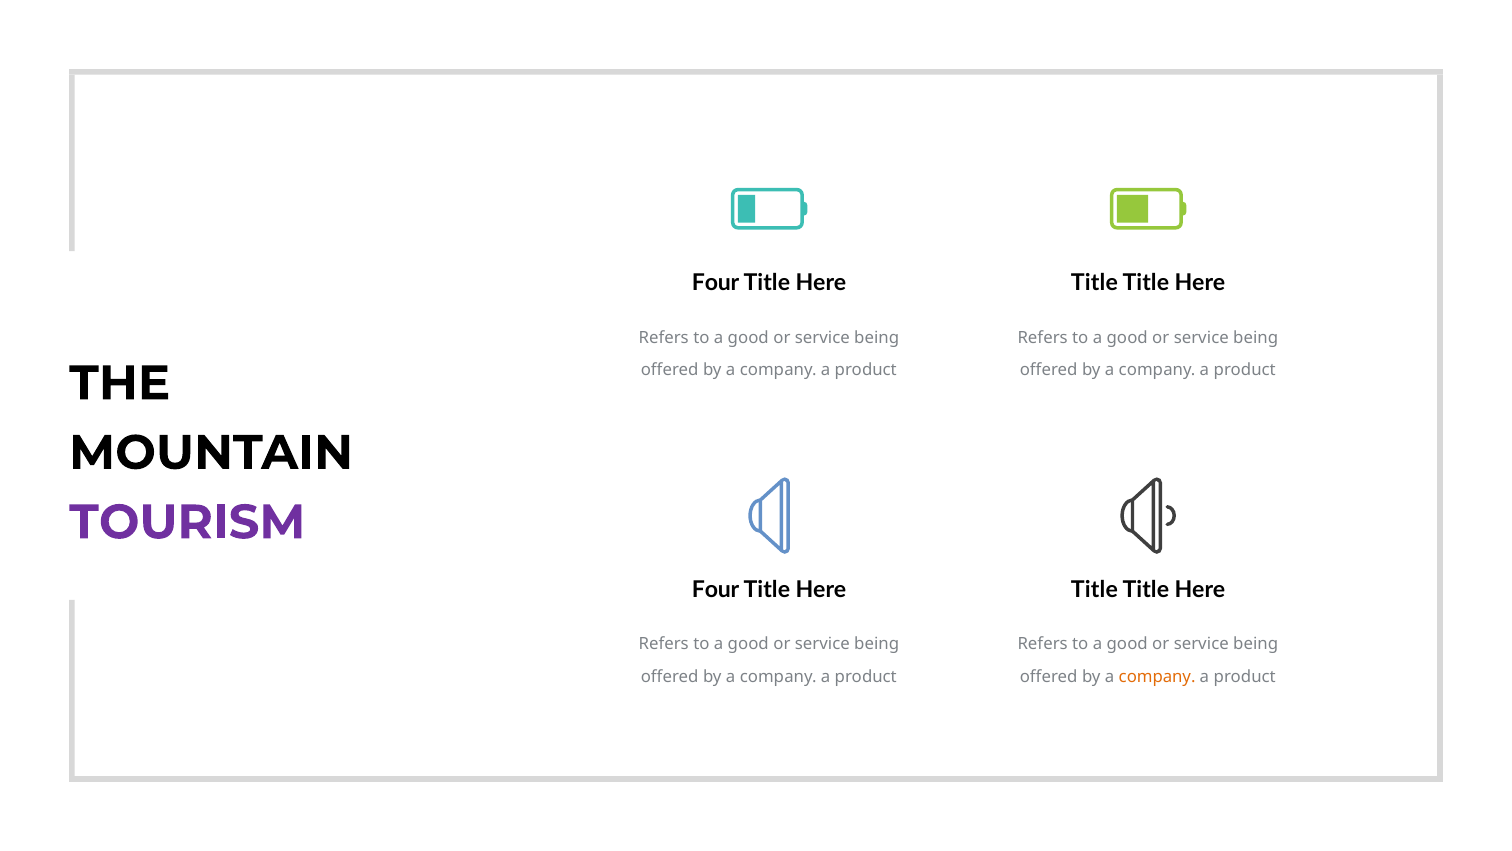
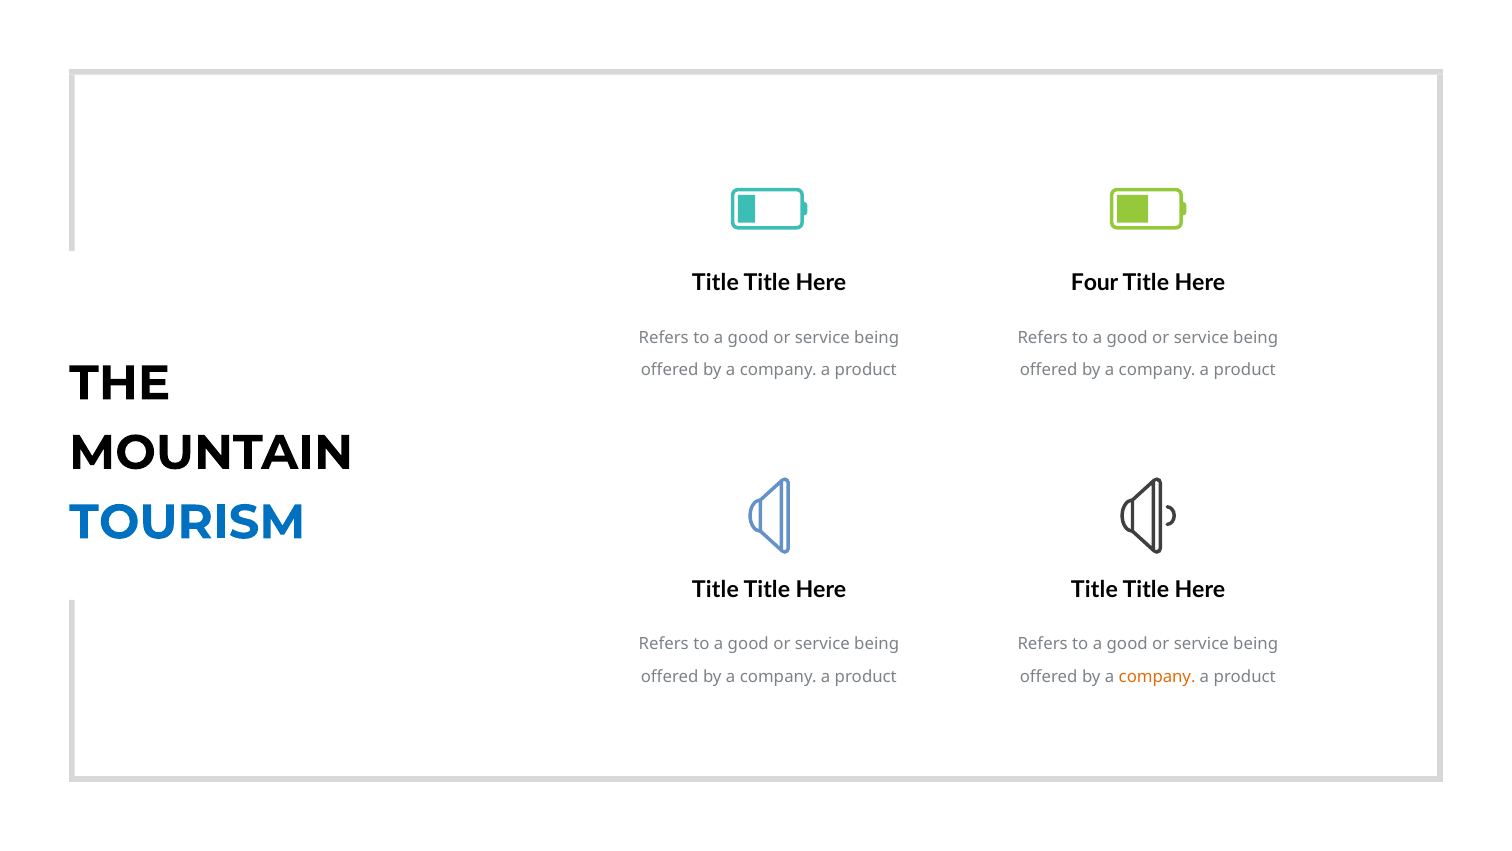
Four at (716, 283): Four -> Title
Title at (1094, 283): Title -> Four
TOURISM colour: purple -> blue
Four at (716, 590): Four -> Title
